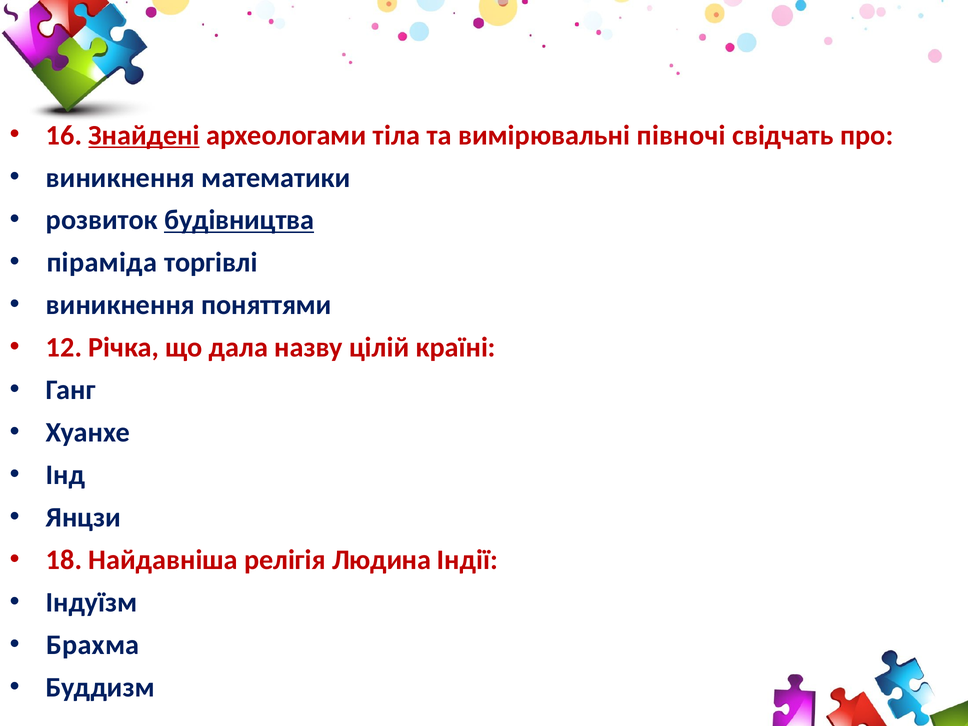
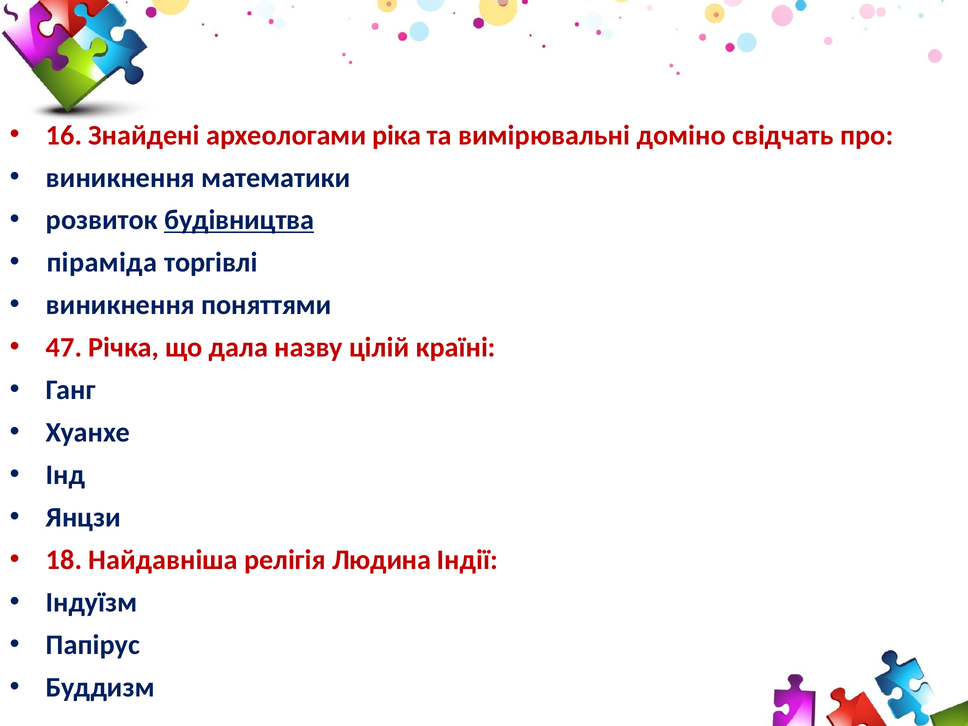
Знайдені underline: present -> none
тіла: тіла -> ріка
півночі: півночі -> доміно
12: 12 -> 47
Брахма: Брахма -> Папірус
